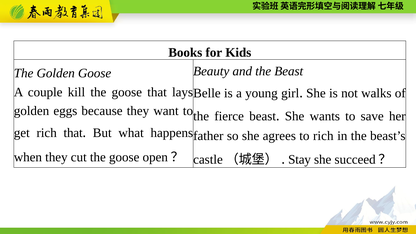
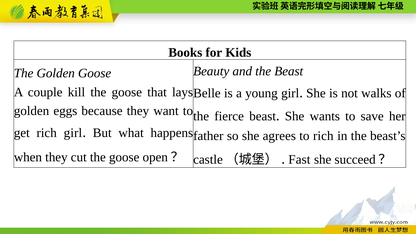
rich that: that -> girl
Stay: Stay -> Fast
